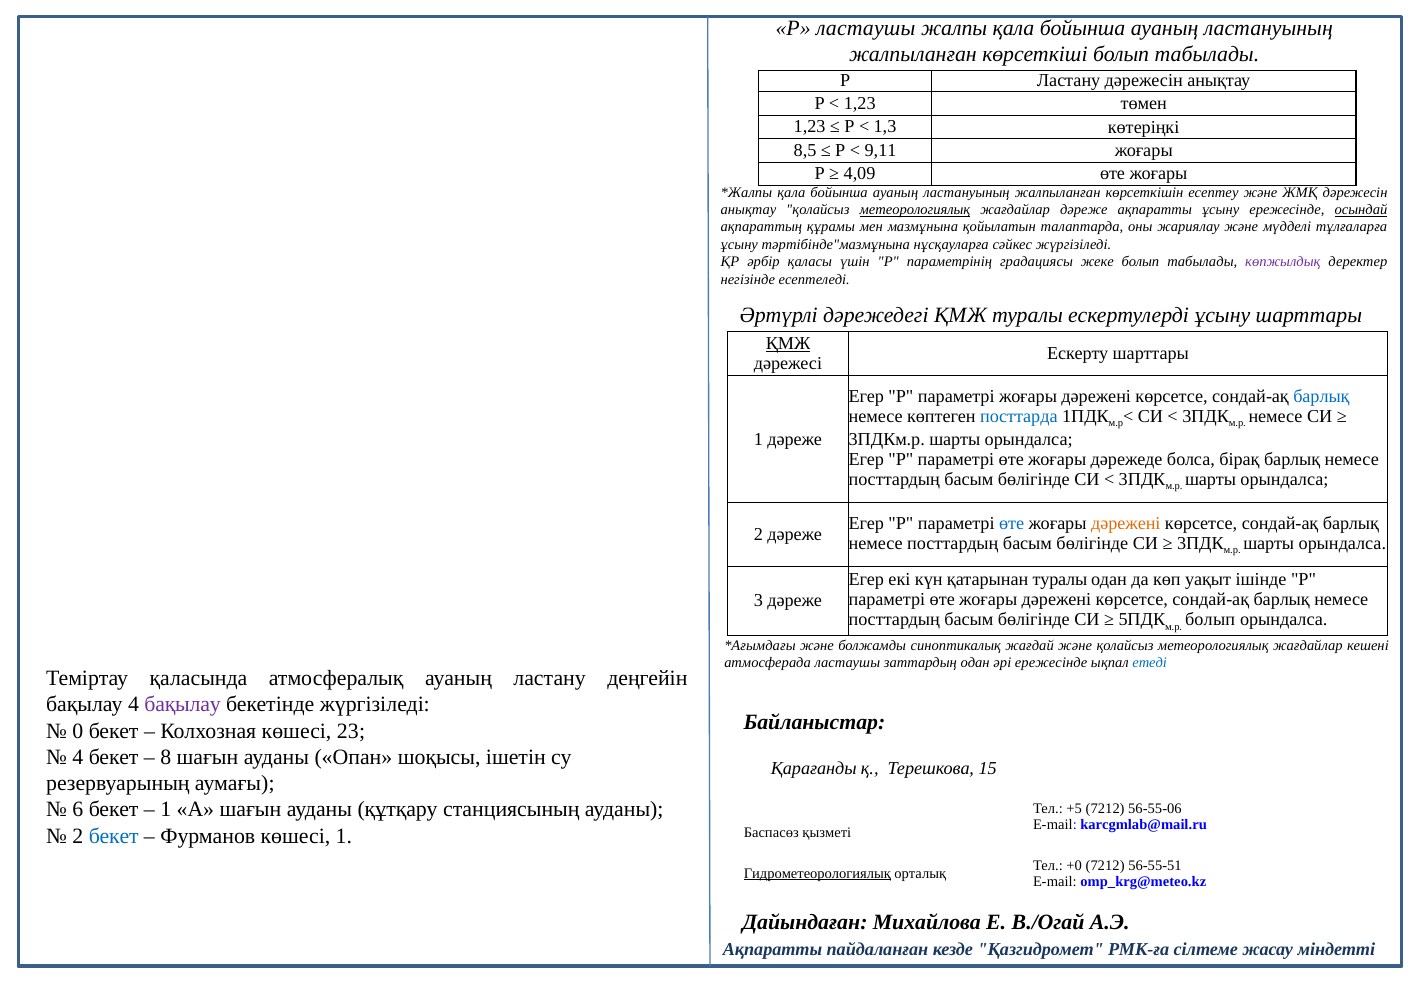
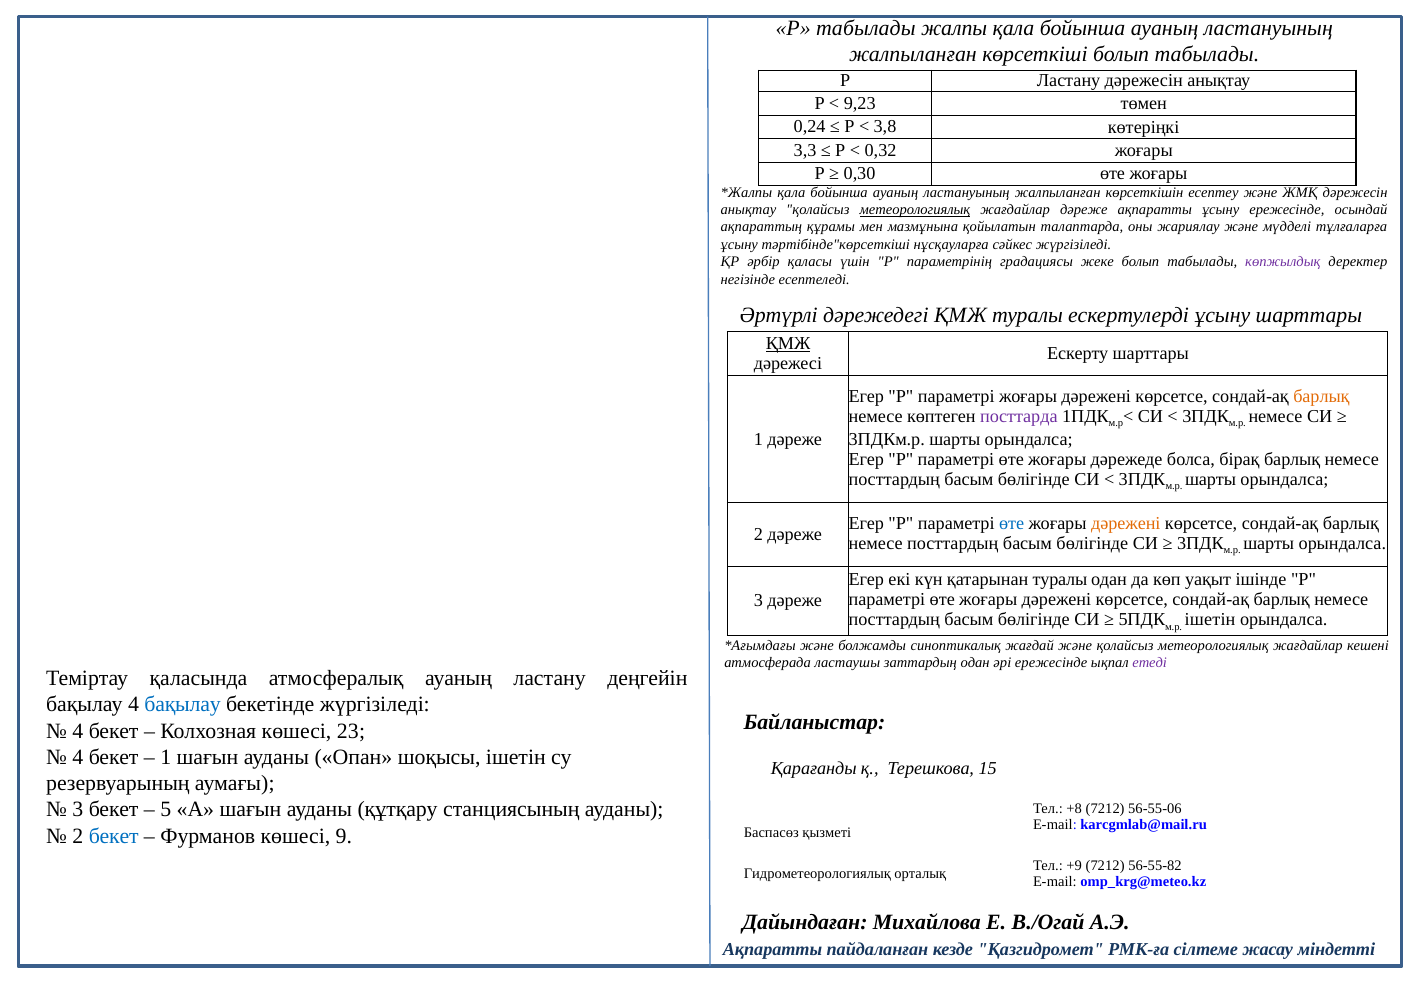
Р ластаушы: ластаушы -> табылады
1,23 at (860, 103): 1,23 -> 9,23
1,23 at (810, 127): 1,23 -> 0,24
1,3: 1,3 -> 3,8
8,5: 8,5 -> 3,3
9,11: 9,11 -> 0,32
4,09: 4,09 -> 0,30
осындай underline: present -> none
тәртібінде"мазмұнына: тәртібінде"мазмұнына -> тәртібінде"көрсеткіші
барлық at (1321, 396) colour: blue -> orange
посттарда colour: blue -> purple
болып at (1210, 619): болып -> ішетін
етеді colour: blue -> purple
бақылау at (183, 705) colour: purple -> blue
0 at (78, 731): 0 -> 4
8 at (166, 757): 8 -> 1
6 at (78, 810): 6 -> 3
1 at (166, 810): 1 -> 5
+5: +5 -> +8
көшесі 1: 1 -> 9
+0: +0 -> +9
56-55-51: 56-55-51 -> 56-55-82
Гидрометеорологиялық underline: present -> none
